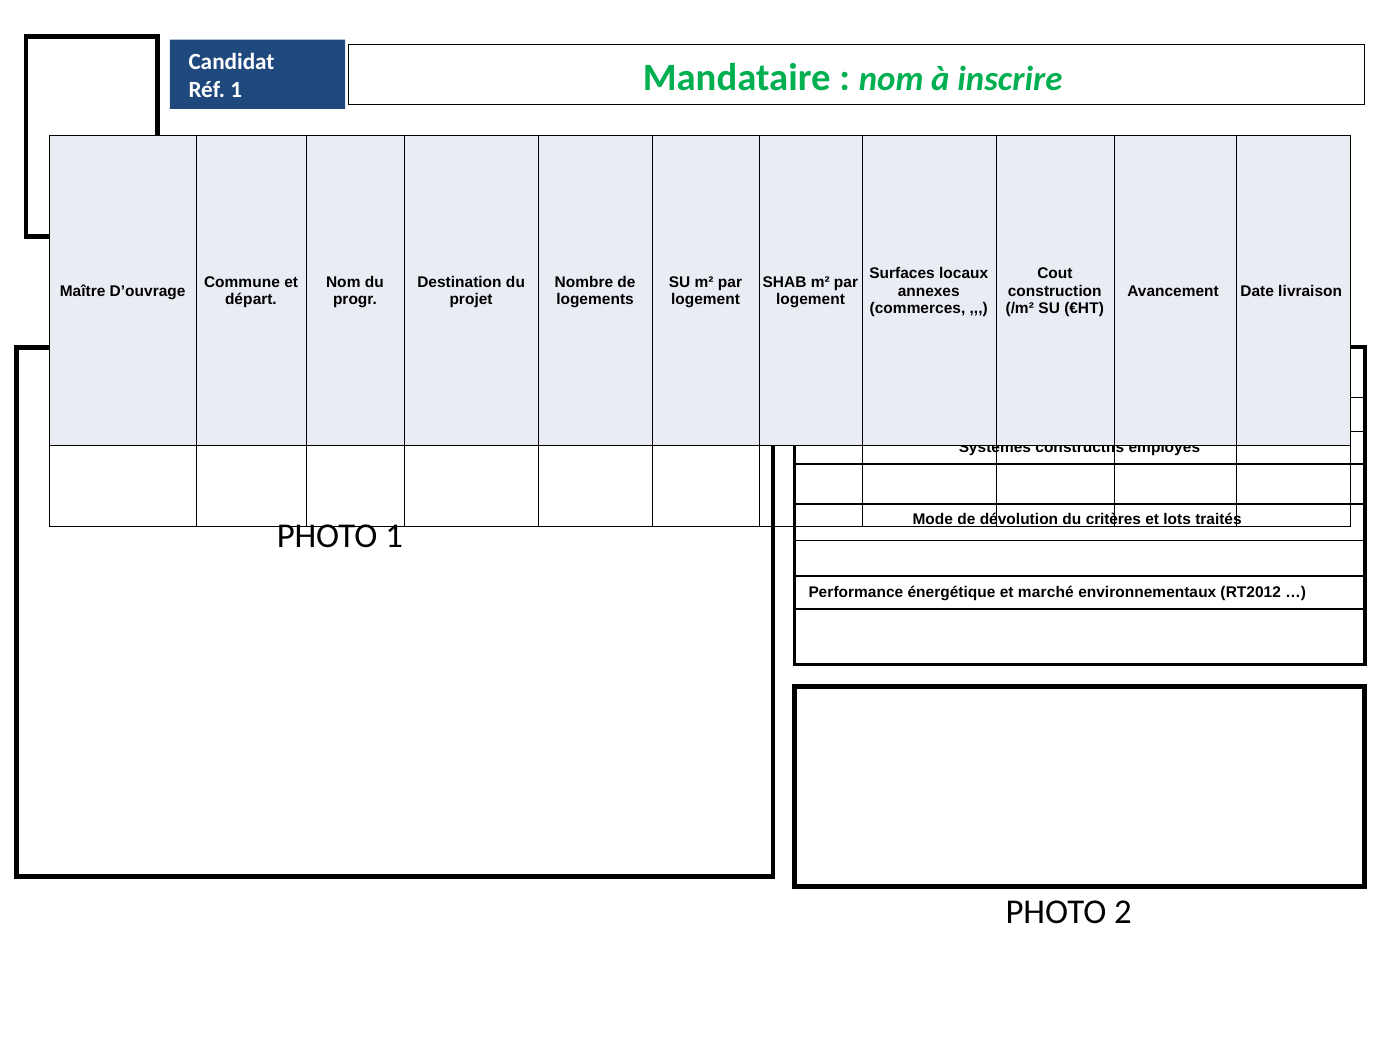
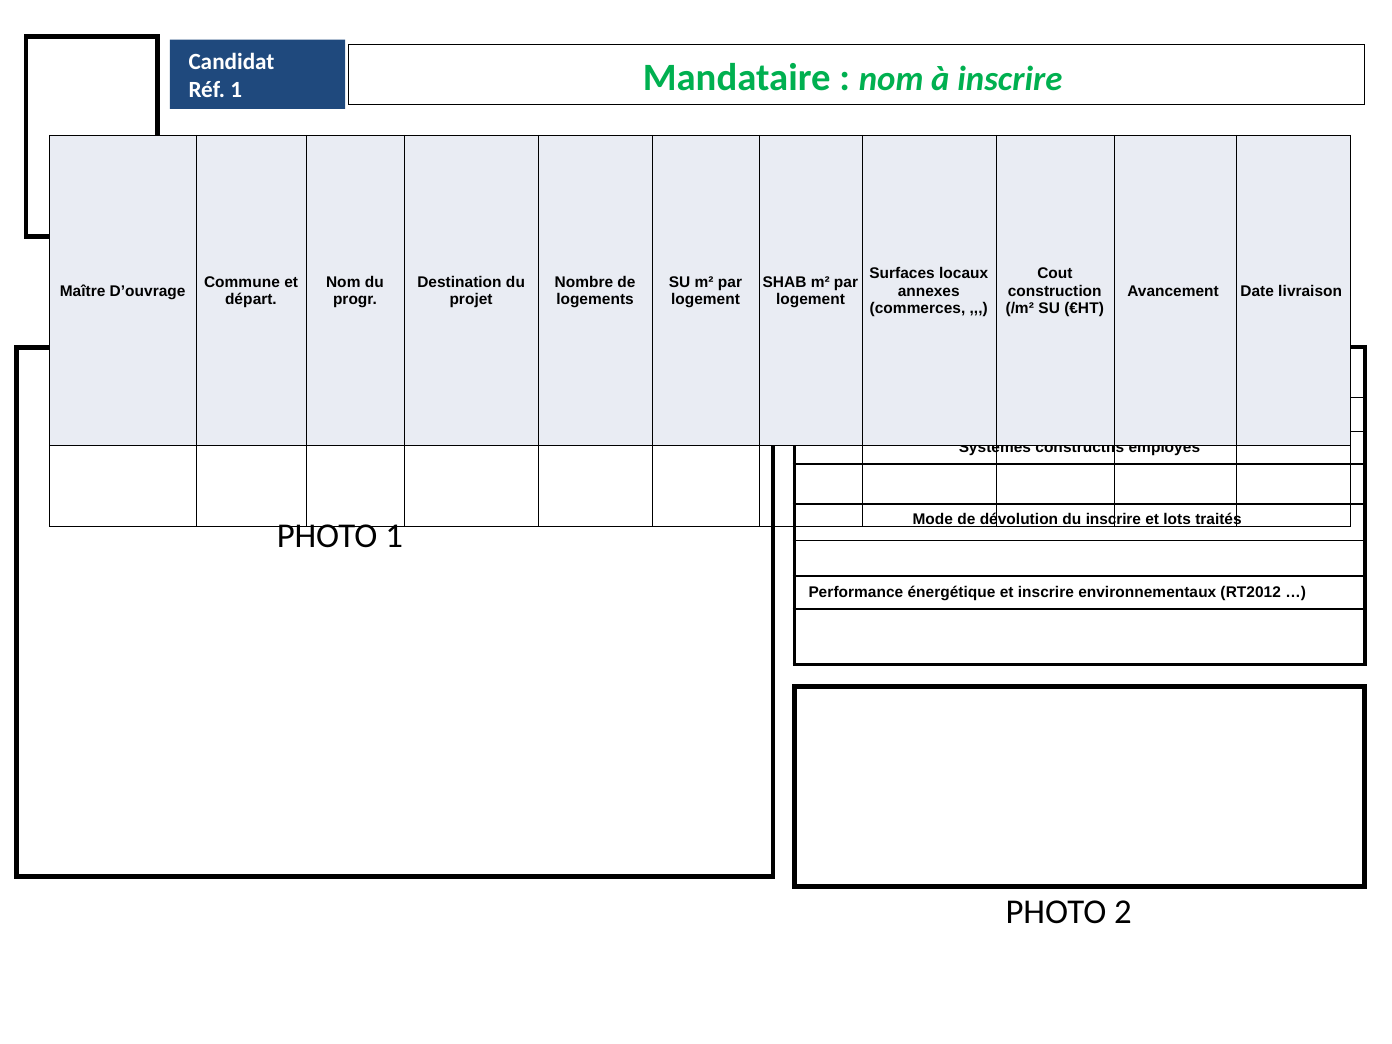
du critères: critères -> inscrire
et marché: marché -> inscrire
